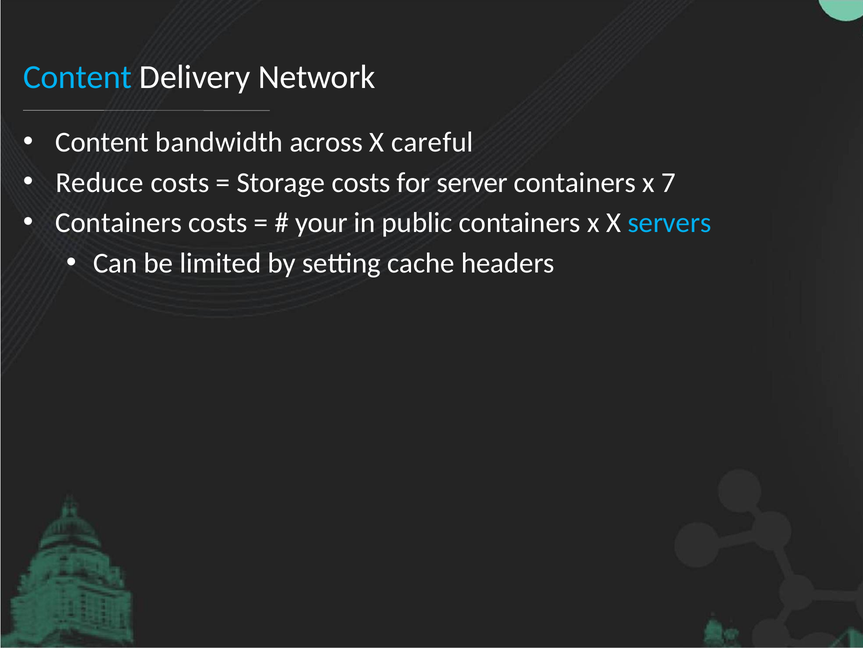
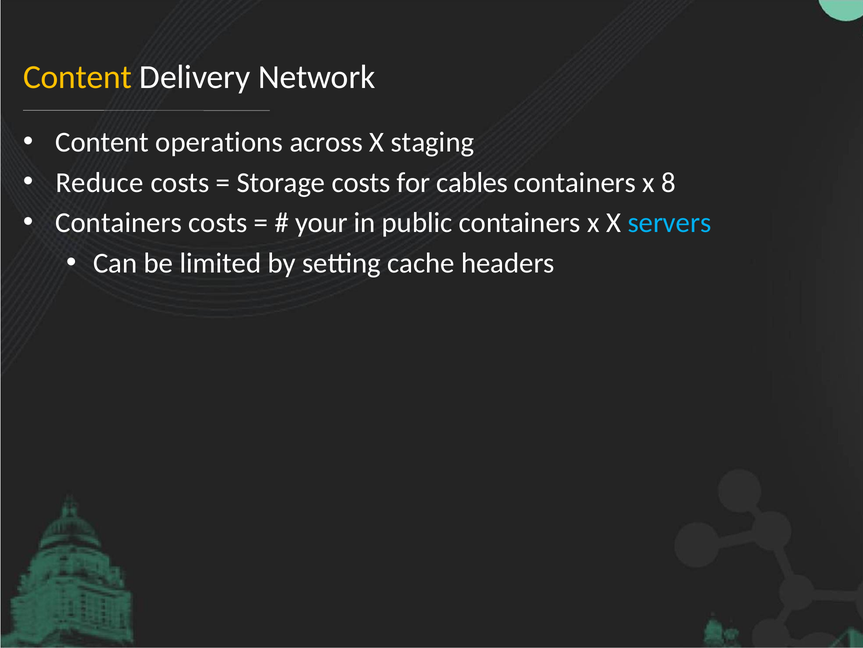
Content at (78, 77) colour: light blue -> yellow
bandwidth: bandwidth -> operations
careful: careful -> staging
server: server -> cables
7: 7 -> 8
